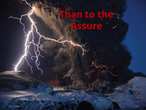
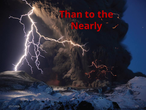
Assure: Assure -> Nearly
